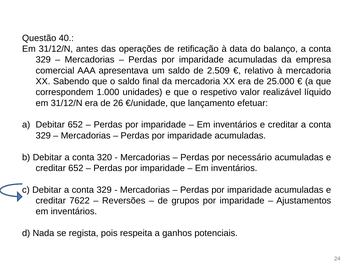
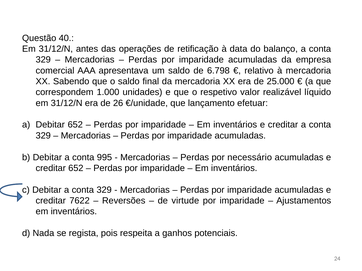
2.509: 2.509 -> 6.798
320: 320 -> 995
grupos: grupos -> virtude
